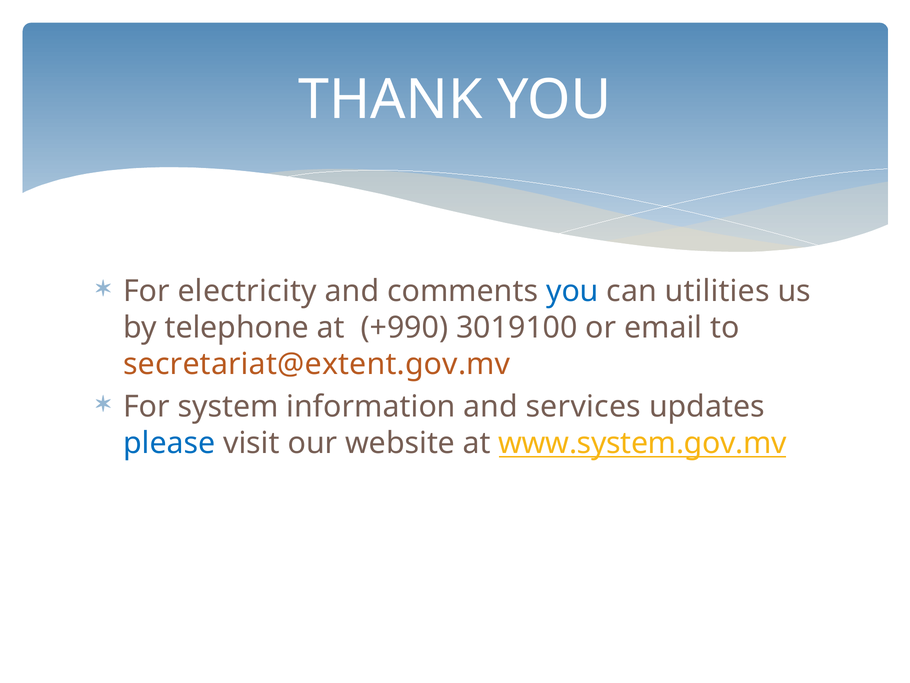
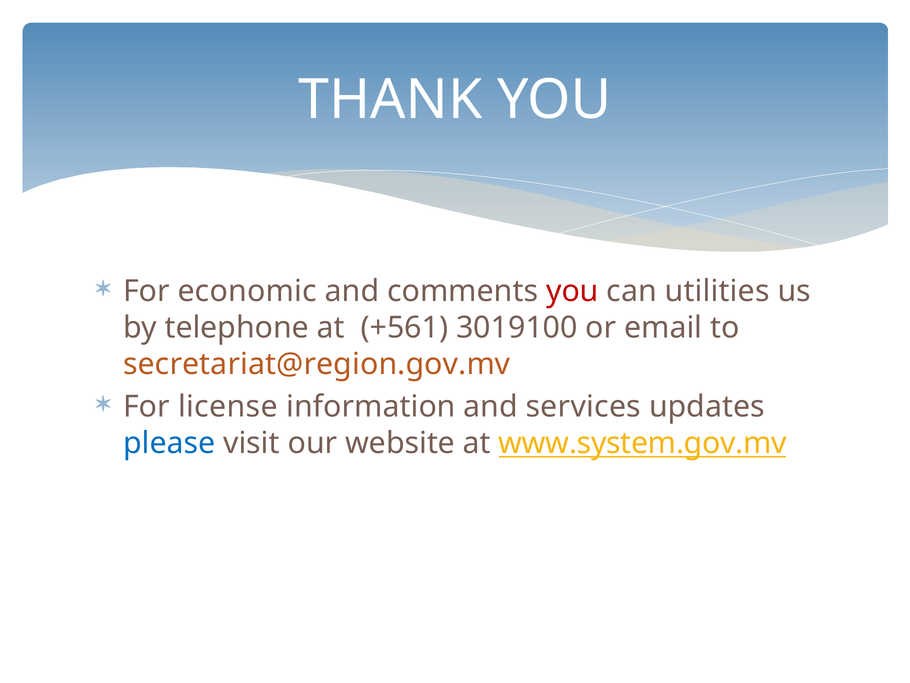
electricity: electricity -> economic
you at (572, 291) colour: blue -> red
+990: +990 -> +561
secretariat@extent.gov.mv: secretariat@extent.gov.mv -> secretariat@region.gov.mv
system: system -> license
